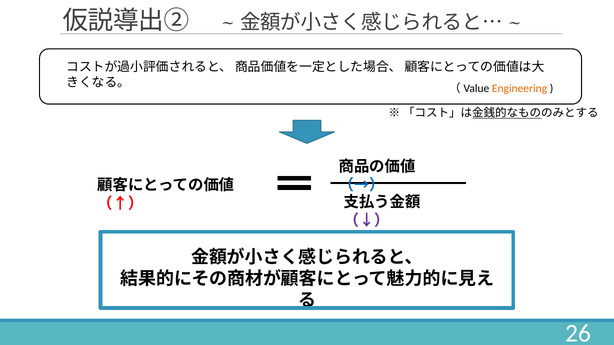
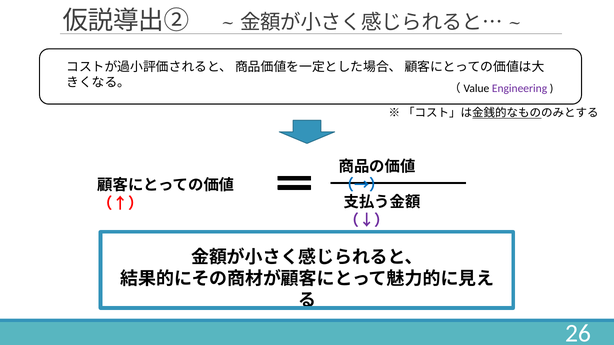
Engineering colour: orange -> purple
